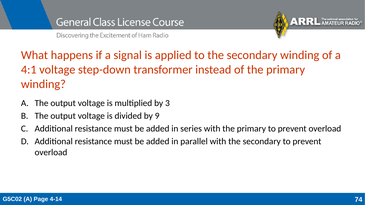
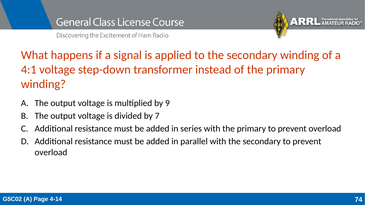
3: 3 -> 9
9: 9 -> 7
